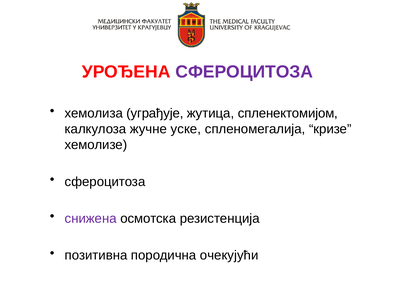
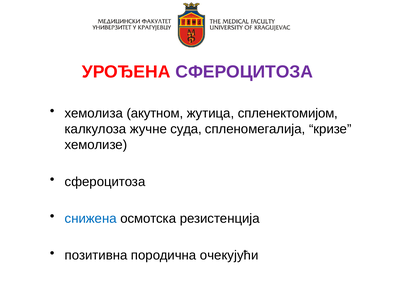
уграђује: уграђује -> акутном
уске: уске -> суда
снижена colour: purple -> blue
